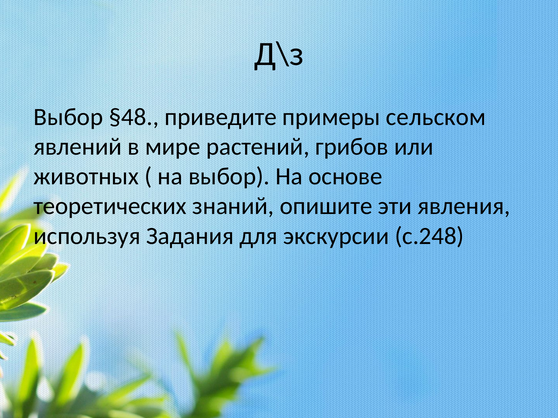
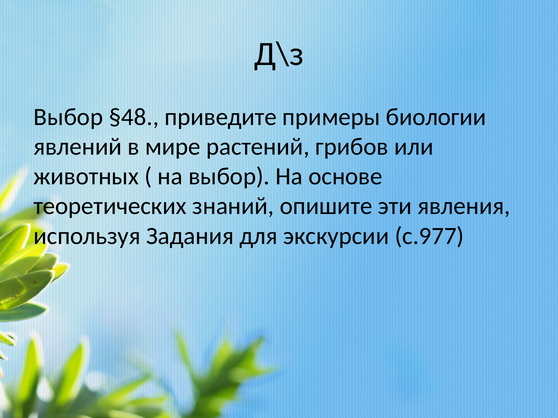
сельском: сельском -> биологии
с.248: с.248 -> с.977
